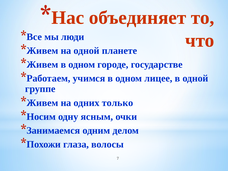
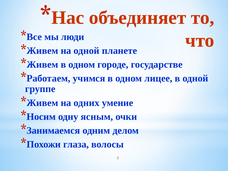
только: только -> умение
